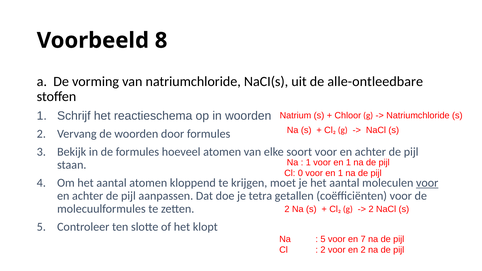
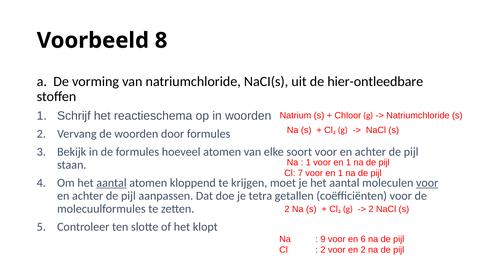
alle-ontleedbare: alle-ontleedbare -> hier-ontleedbare
0: 0 -> 7
aantal at (112, 183) underline: none -> present
5 at (323, 239): 5 -> 9
7: 7 -> 6
